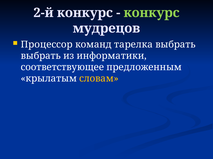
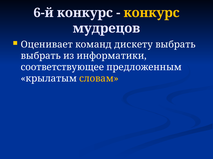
2-й: 2-й -> 6-й
конкурс at (152, 13) colour: light green -> yellow
Процессор: Процессор -> Оценивает
тарелка: тарелка -> дискету
